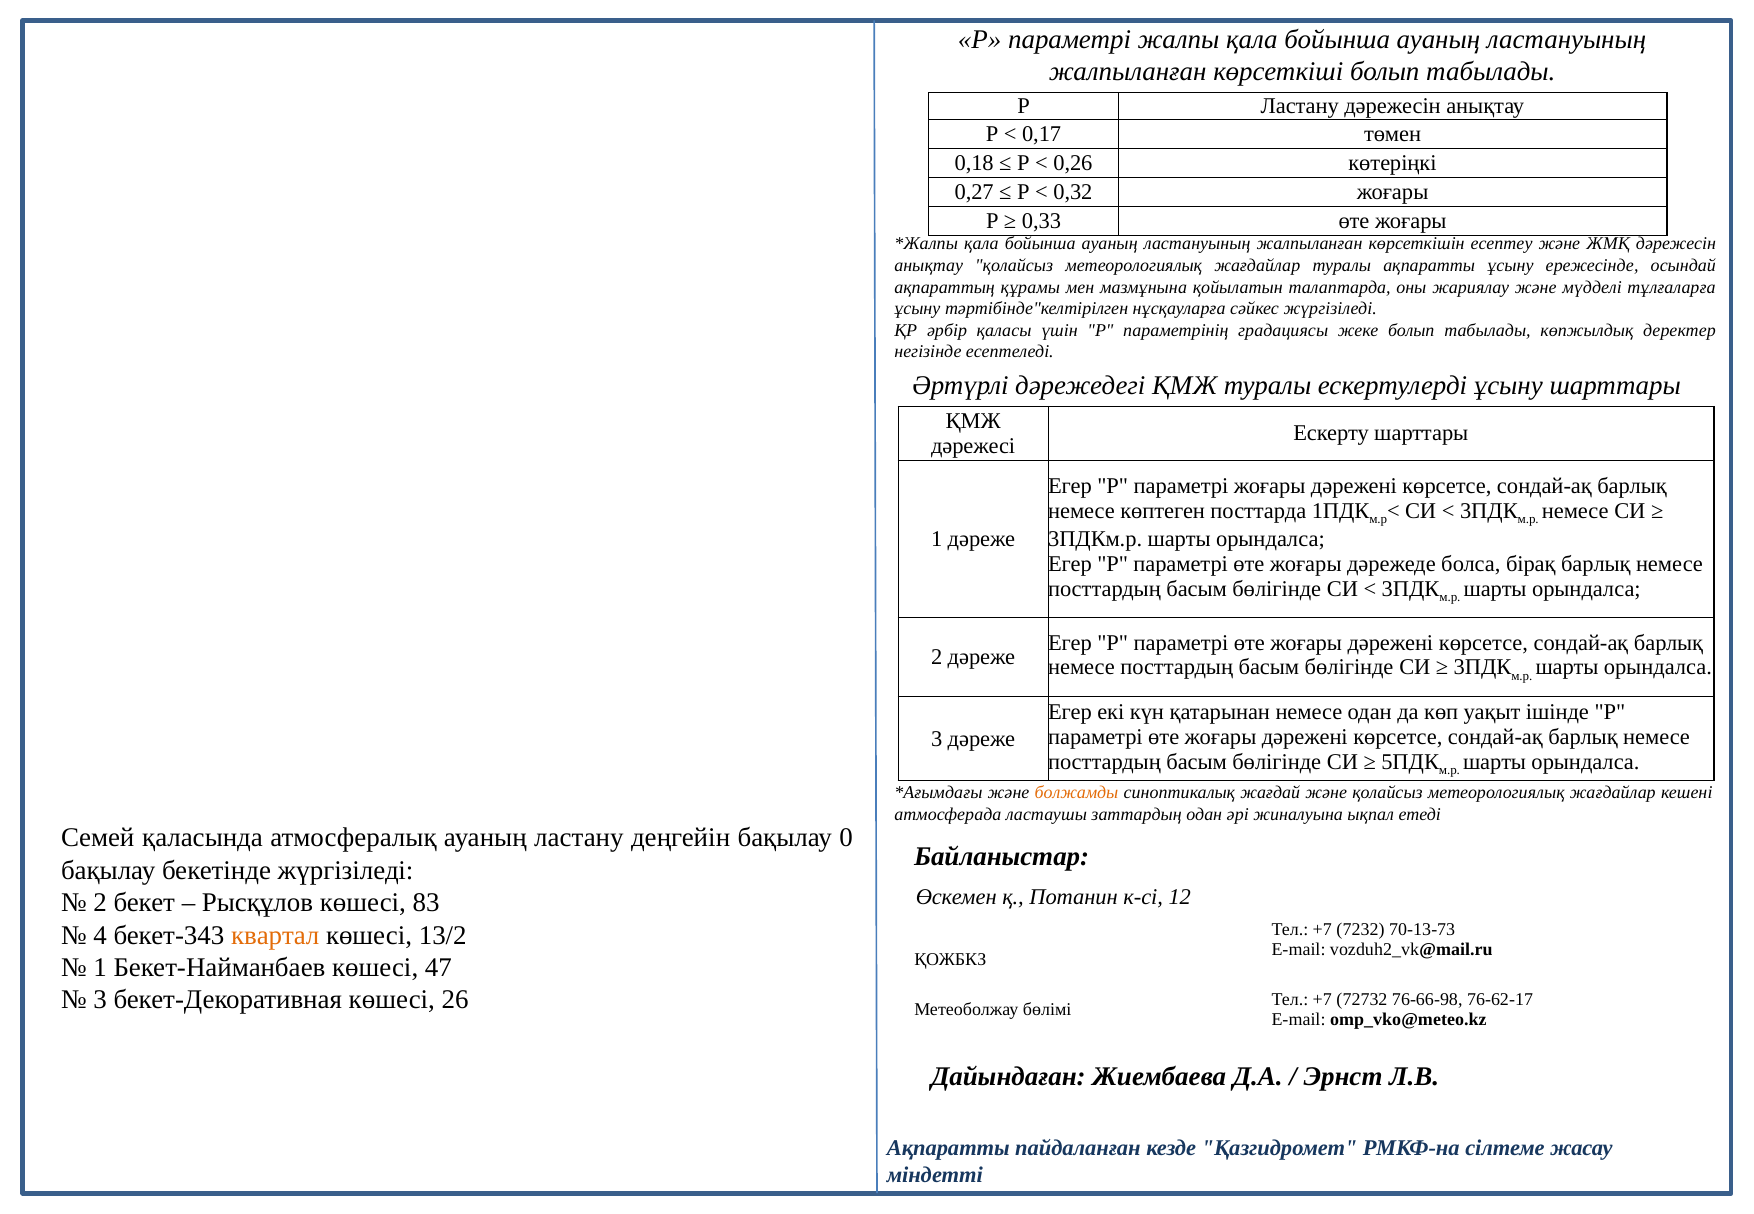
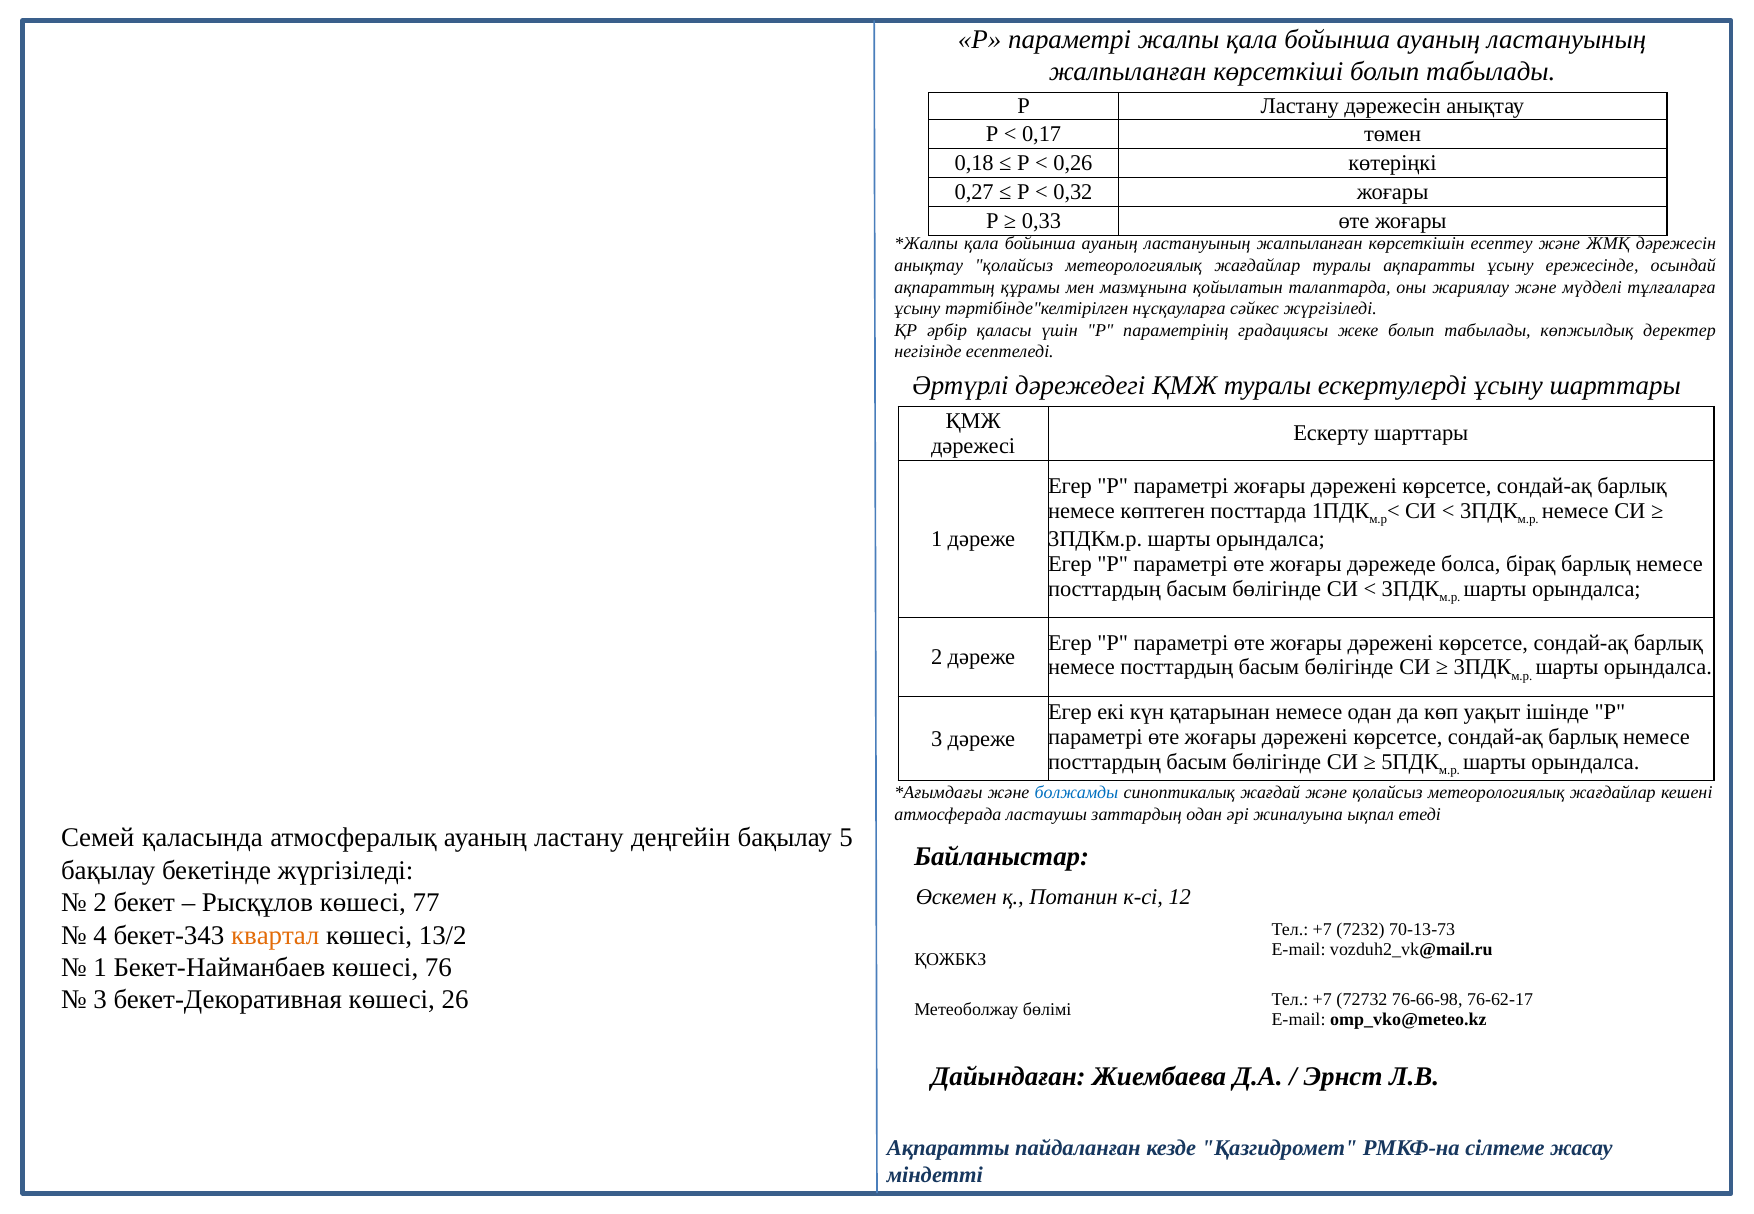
болжамды colour: orange -> blue
0: 0 -> 5
83: 83 -> 77
47: 47 -> 76
